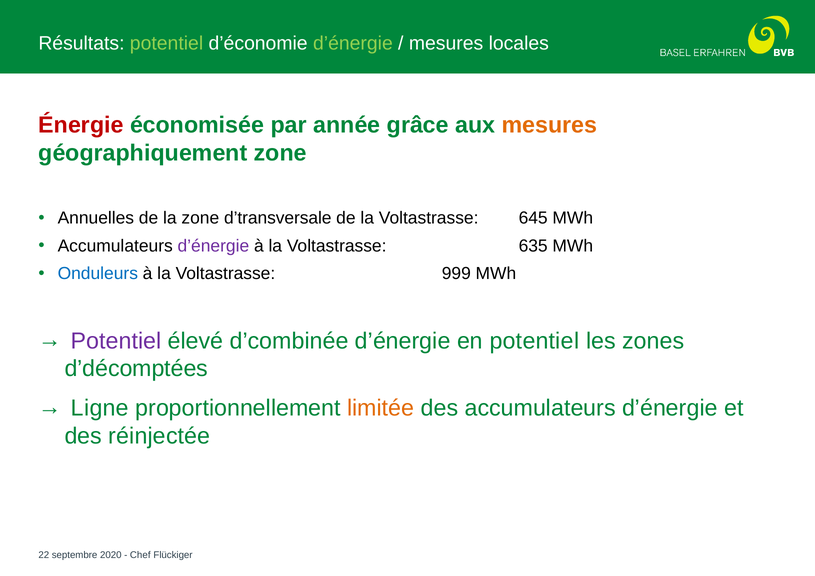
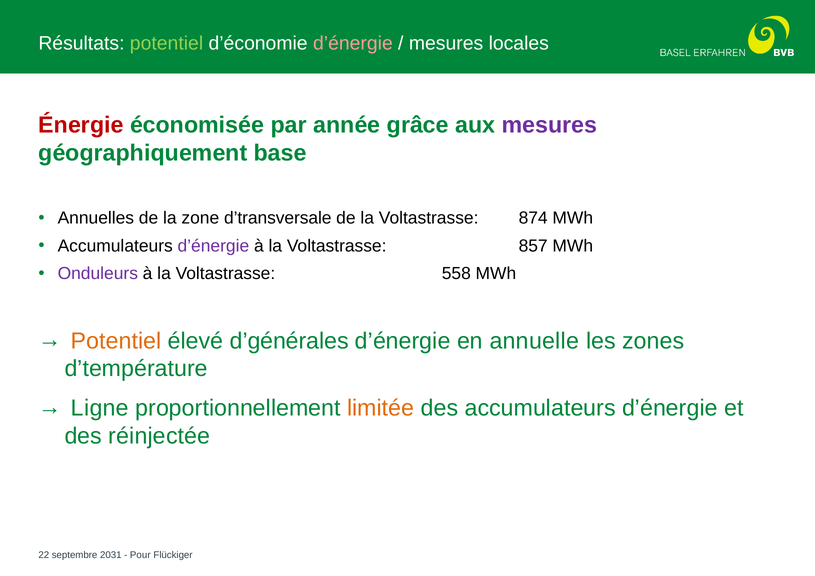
d’énergie at (353, 43) colour: light green -> pink
mesures at (549, 125) colour: orange -> purple
géographiquement zone: zone -> base
645: 645 -> 874
635: 635 -> 857
Onduleurs colour: blue -> purple
999: 999 -> 558
Potentiel at (116, 341) colour: purple -> orange
d’combinée: d’combinée -> d’générales
en potentiel: potentiel -> annuelle
d’décomptées: d’décomptées -> d’température
2020: 2020 -> 2031
Chef: Chef -> Pour
